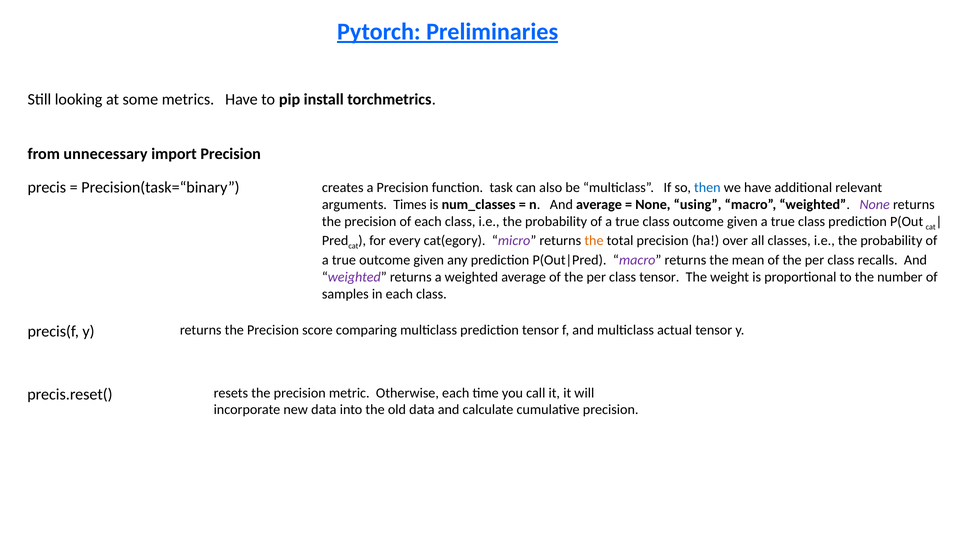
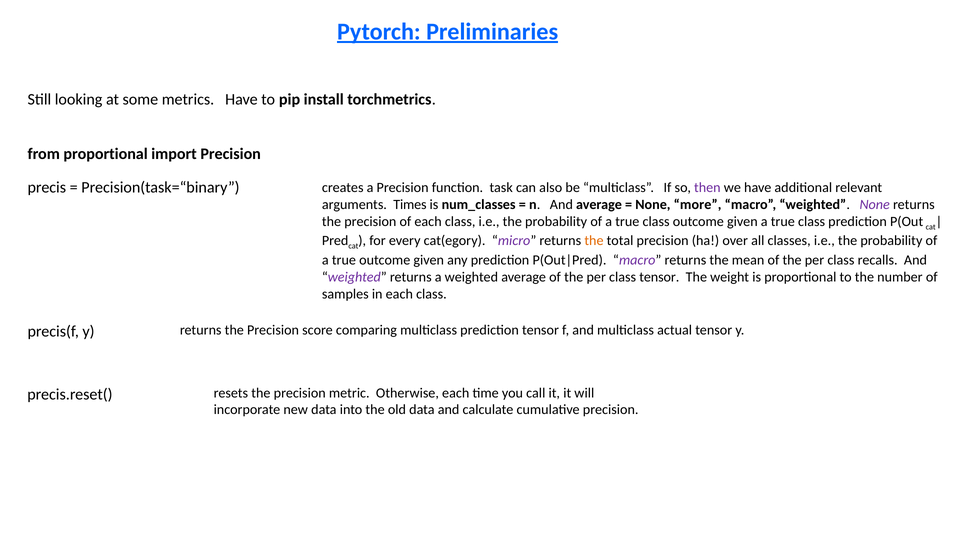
from unnecessary: unnecessary -> proportional
then colour: blue -> purple
using: using -> more
